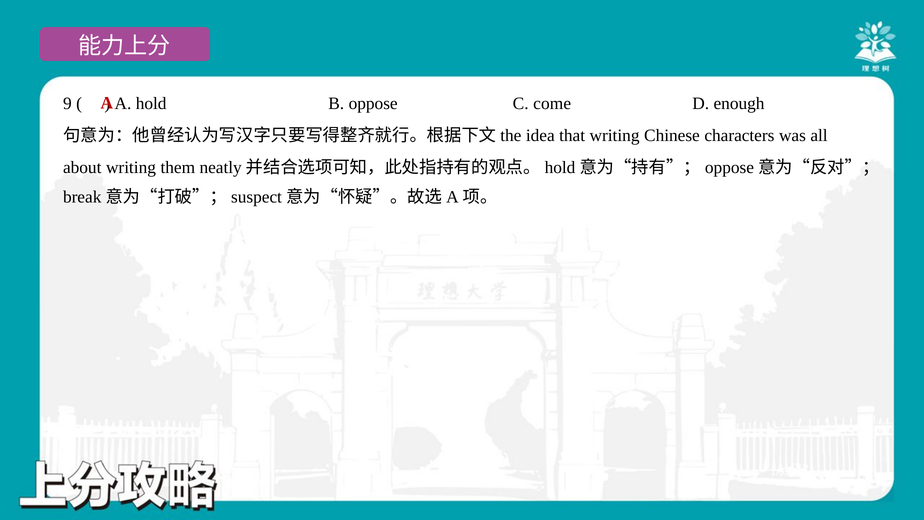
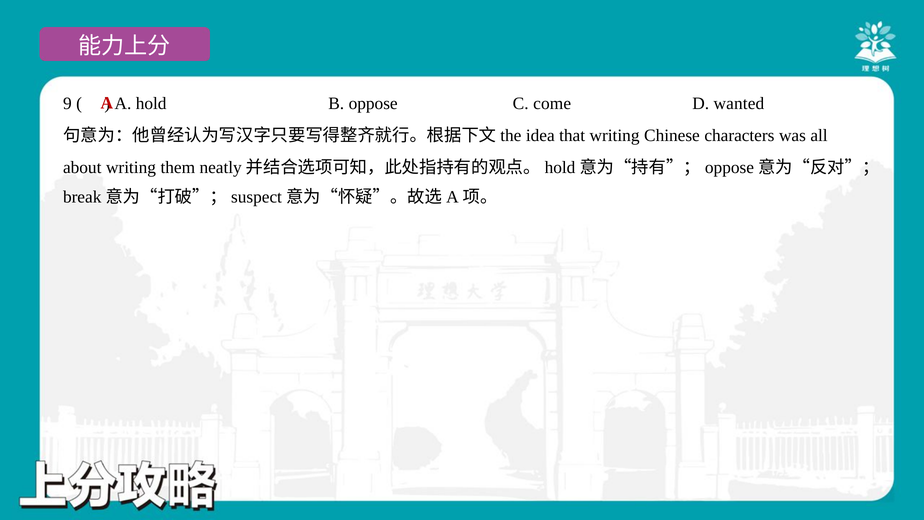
enough: enough -> wanted
